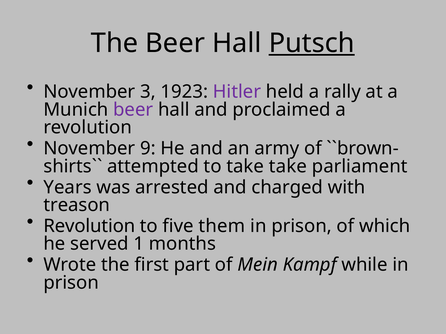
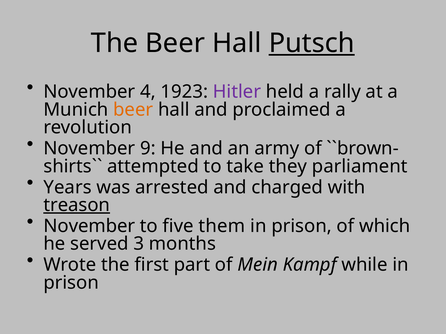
3: 3 -> 4
beer at (133, 110) colour: purple -> orange
take take: take -> they
treason underline: none -> present
Revolution at (89, 226): Revolution -> November
1: 1 -> 3
